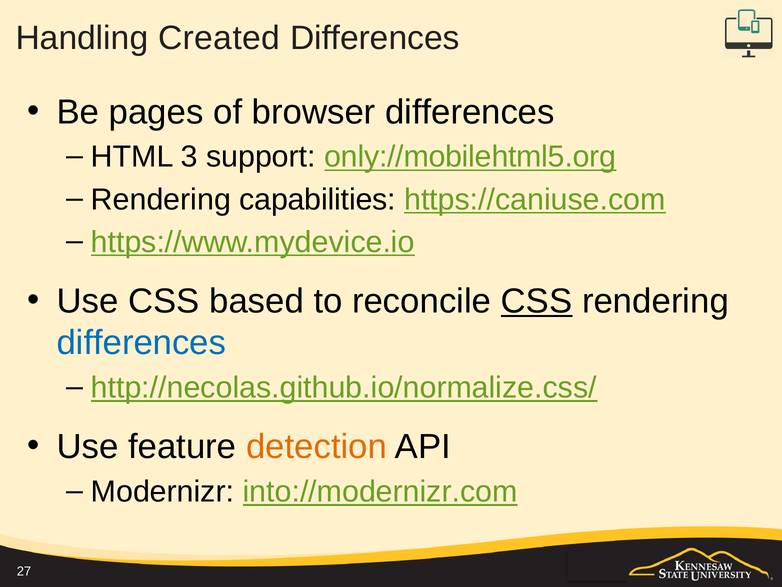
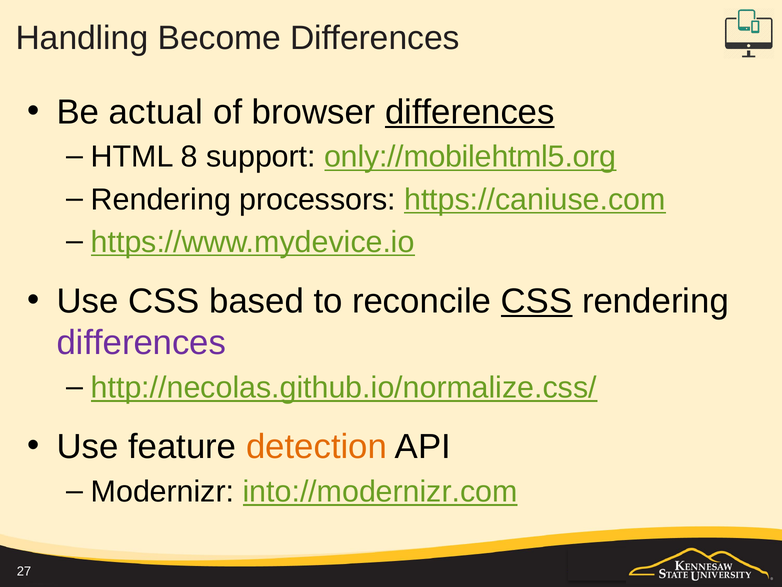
Created: Created -> Become
pages: pages -> actual
differences at (470, 112) underline: none -> present
3: 3 -> 8
capabilities: capabilities -> processors
differences at (141, 343) colour: blue -> purple
